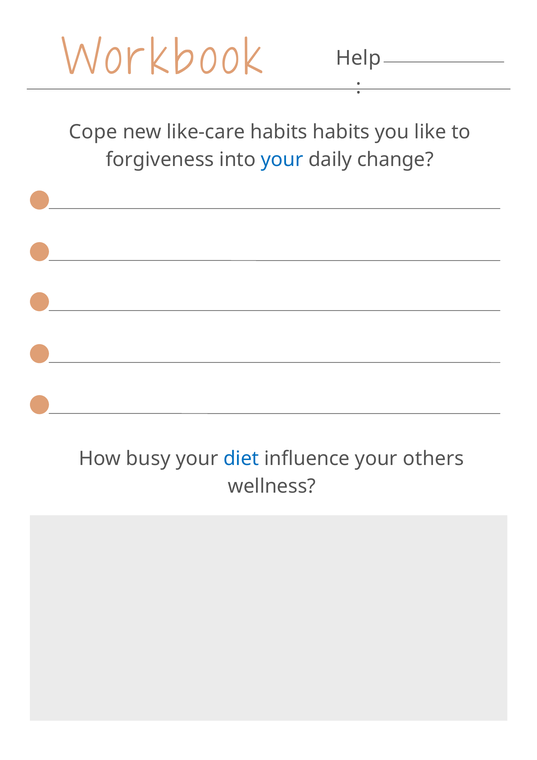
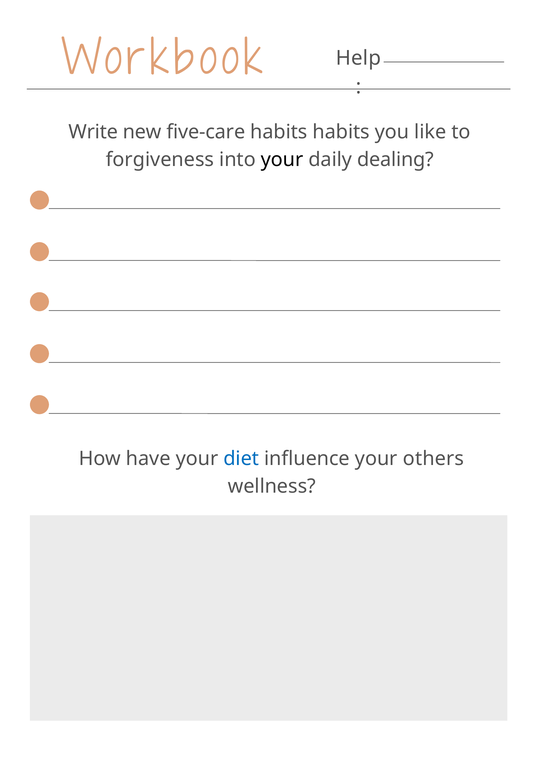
Cope: Cope -> Write
like-care: like-care -> five-care
your at (282, 160) colour: blue -> black
change: change -> dealing
busy: busy -> have
